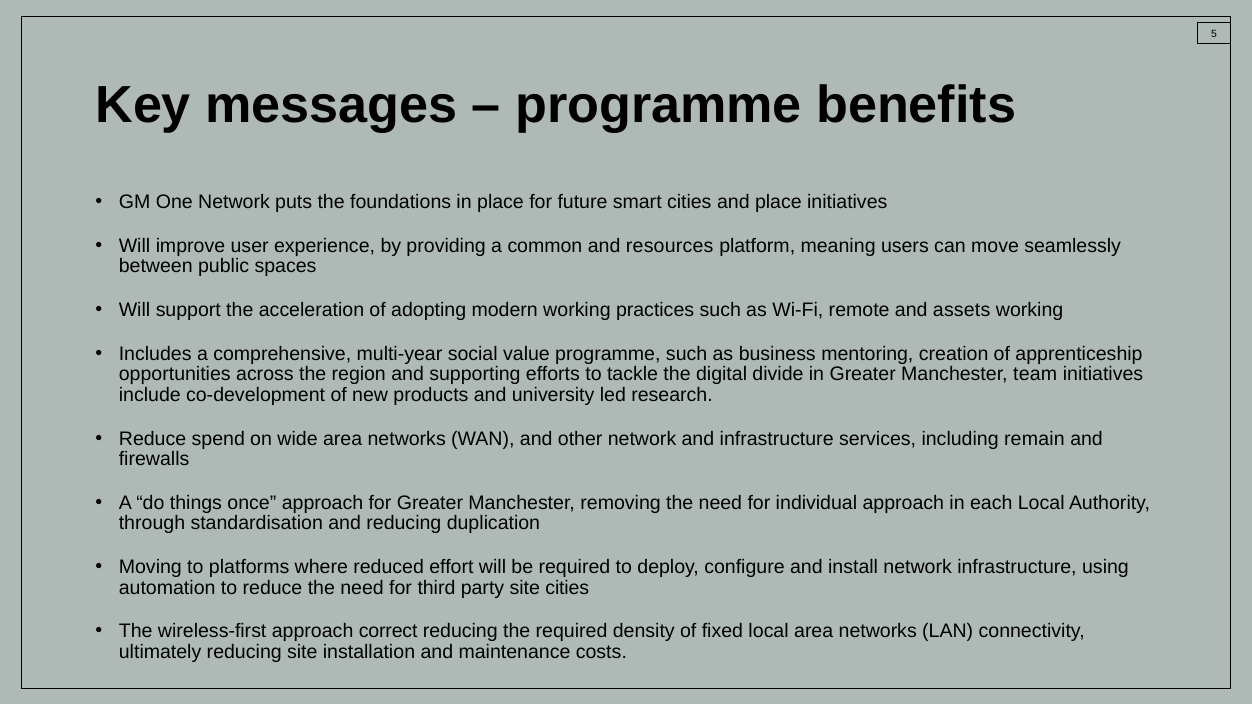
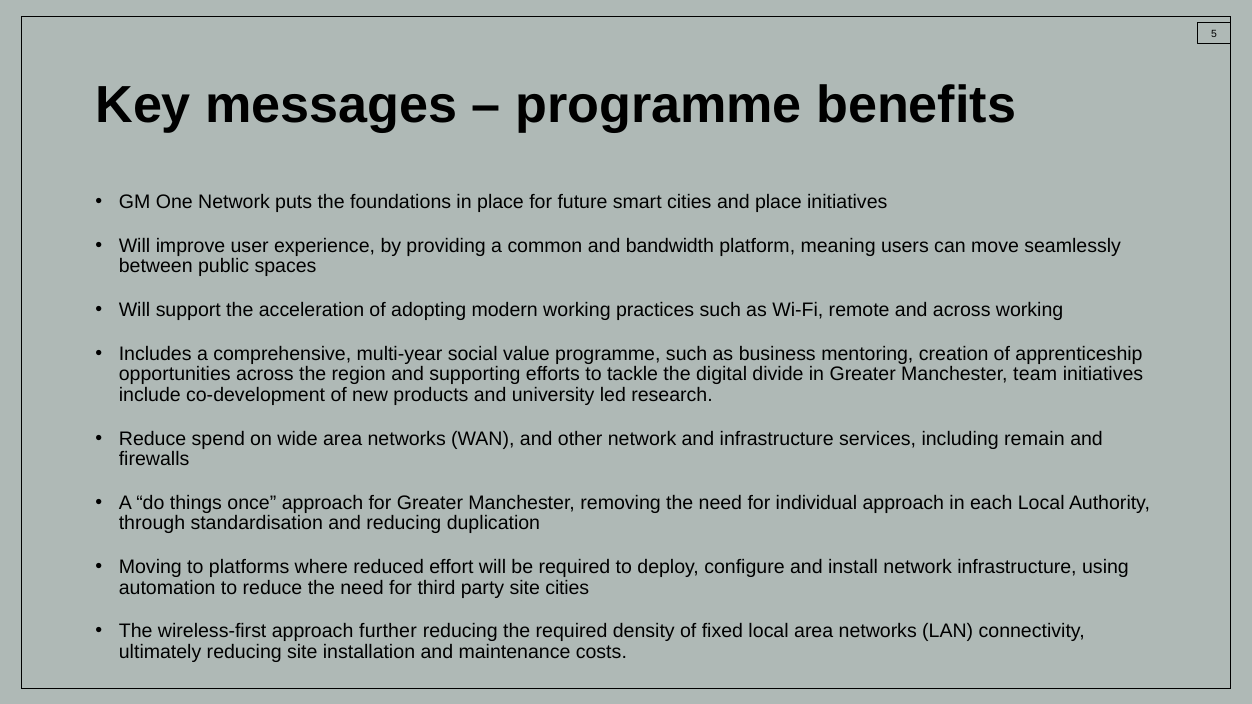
resources: resources -> bandwidth
and assets: assets -> across
correct: correct -> further
